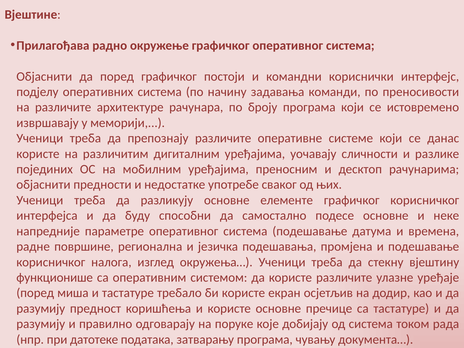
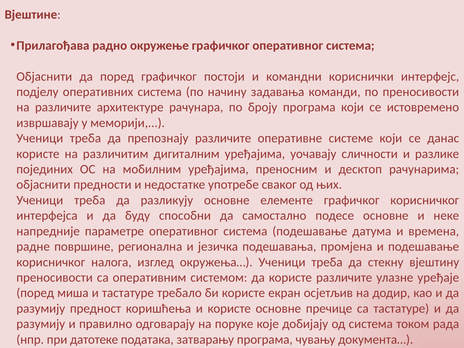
функционише at (55, 278): функционише -> преносивости
